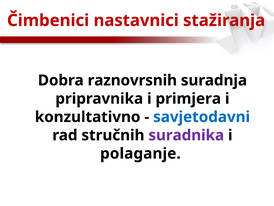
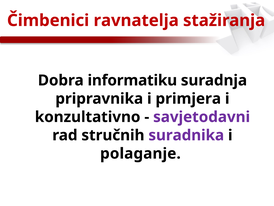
nastavnici: nastavnici -> ravnatelja
raznovrsnih: raznovrsnih -> informatiku
savjetodavni colour: blue -> purple
